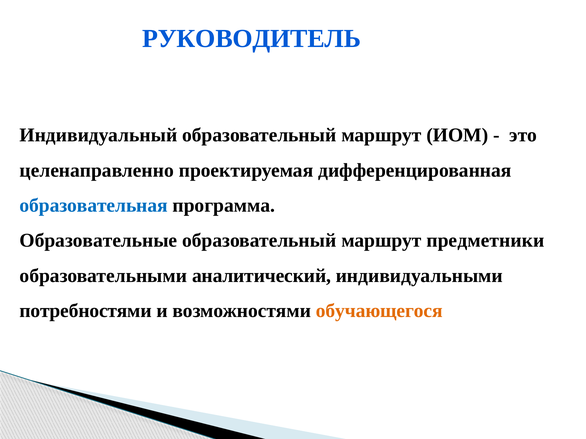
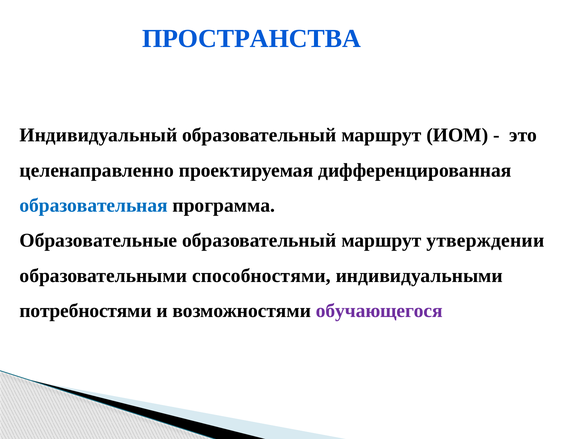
РУКОВОДИТЕЛЬ: РУКОВОДИТЕЛЬ -> ПРОСТРАНСТВА
предметники: предметники -> утверждении
аналитический: аналитический -> способностями
обучающегося colour: orange -> purple
